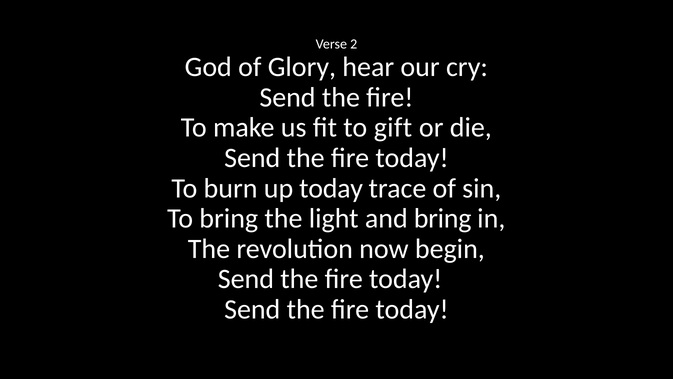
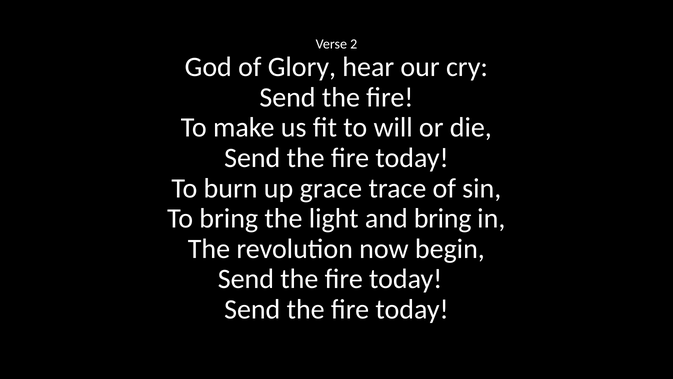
gift: gift -> will
up today: today -> grace
